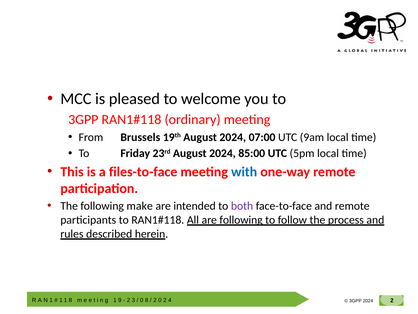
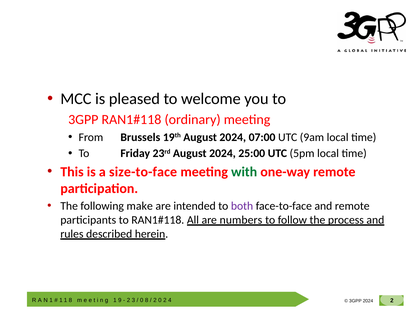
85:00: 85:00 -> 25:00
files-to-face: files-to-face -> size-to-face
with colour: blue -> green
are following: following -> numbers
